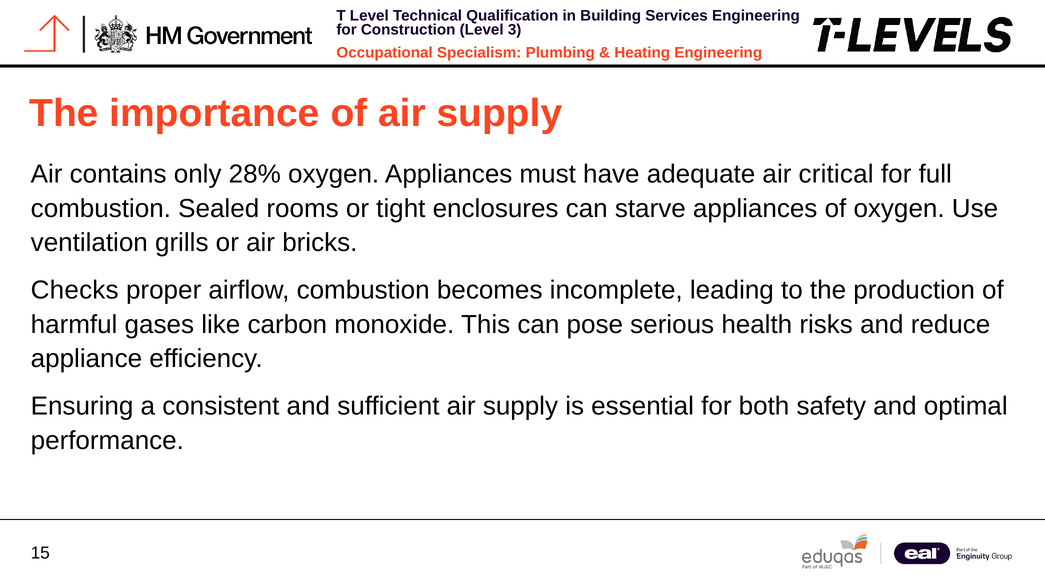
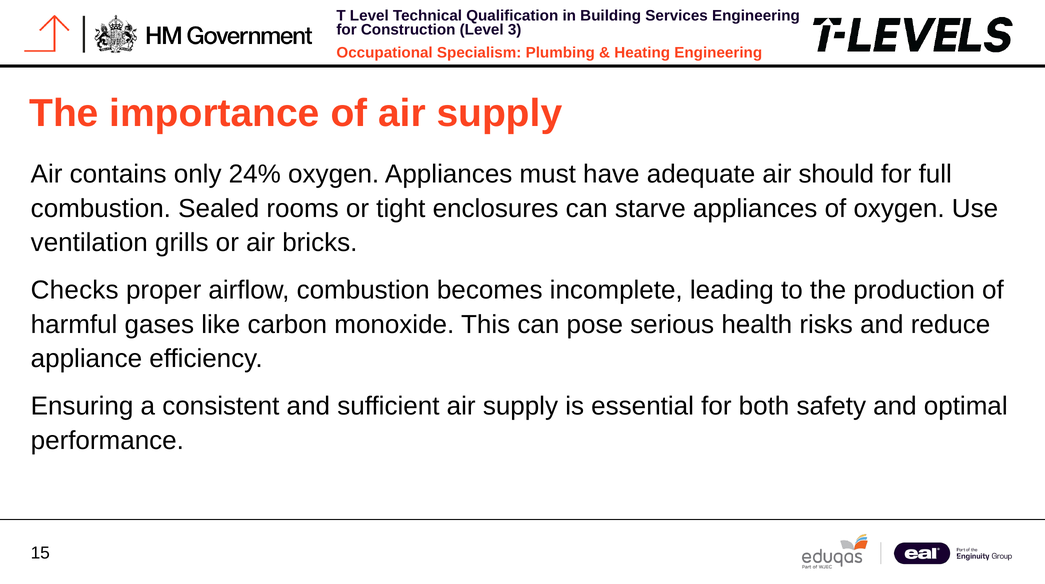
28%: 28% -> 24%
critical: critical -> should
